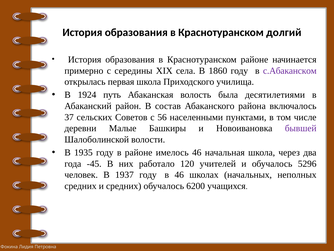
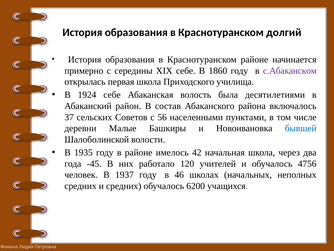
ХIХ села: села -> себе
1924 путь: путь -> себе
бывшей colour: purple -> blue
имелось 46: 46 -> 42
5296: 5296 -> 4756
